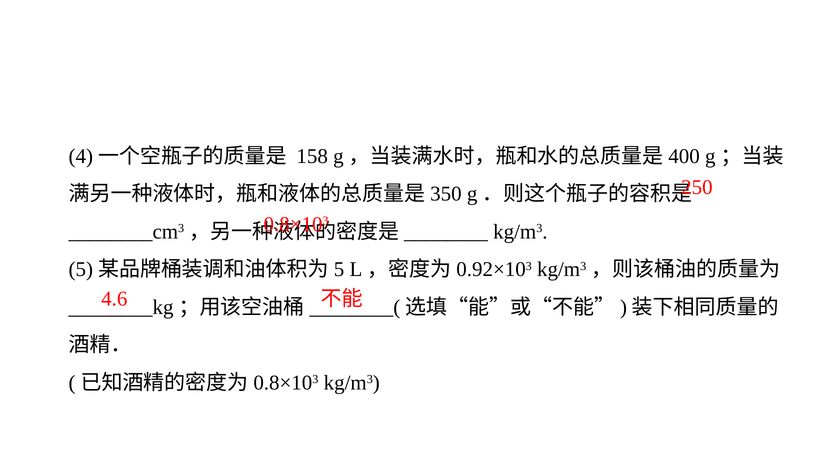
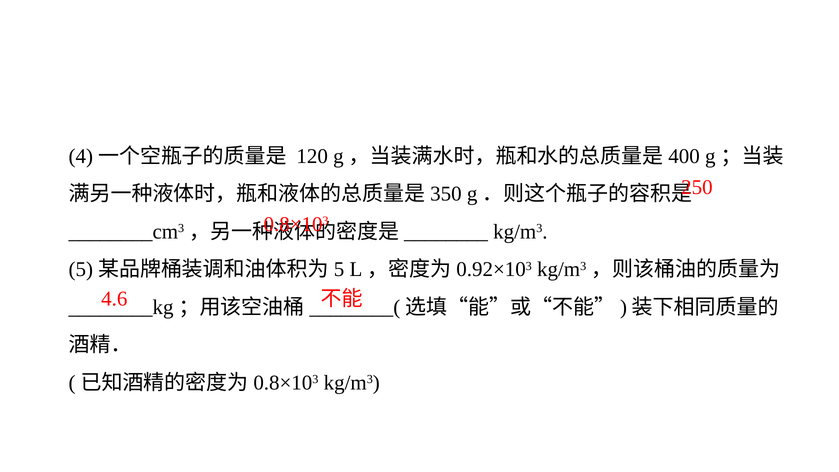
158: 158 -> 120
